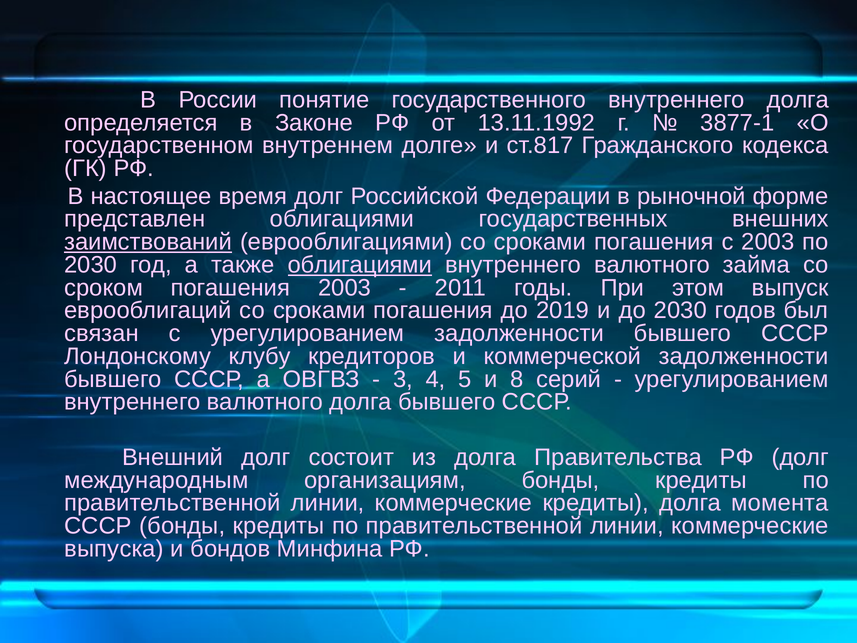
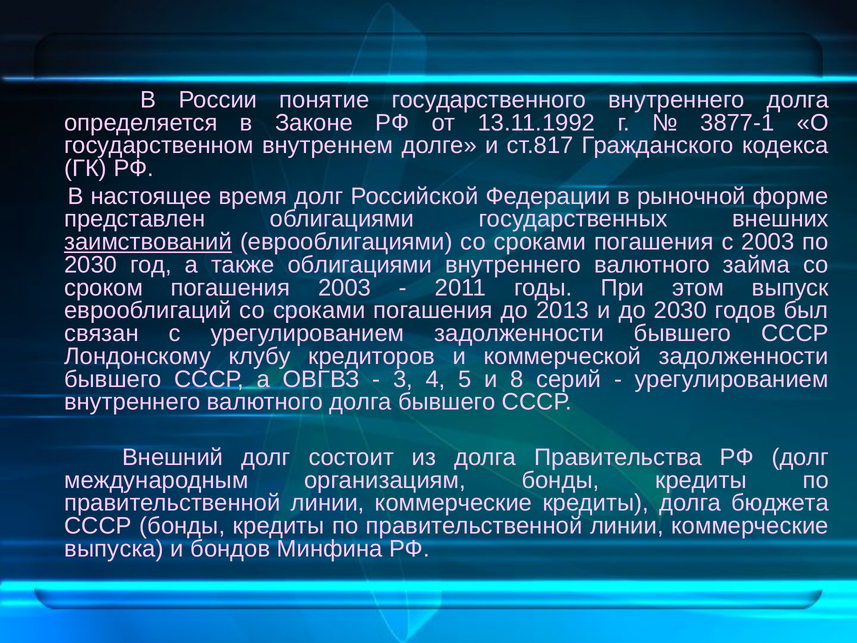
облигациями at (360, 265) underline: present -> none
2019: 2019 -> 2013
момента: момента -> бюджета
